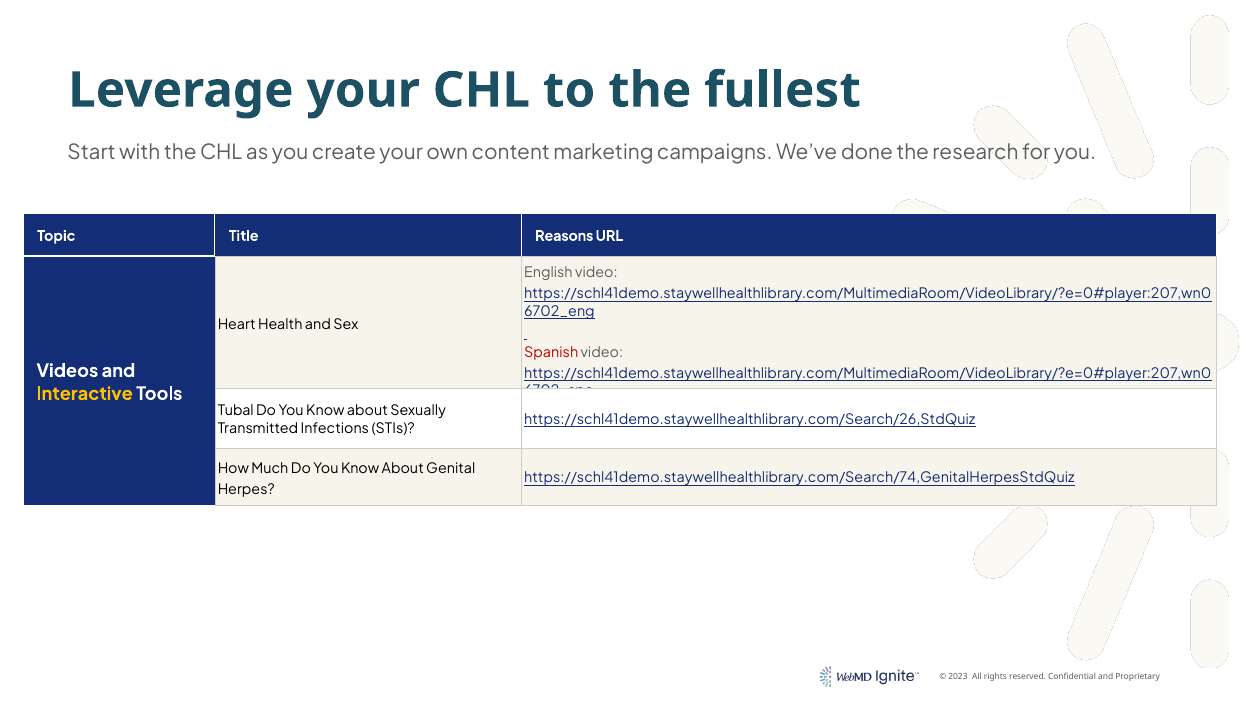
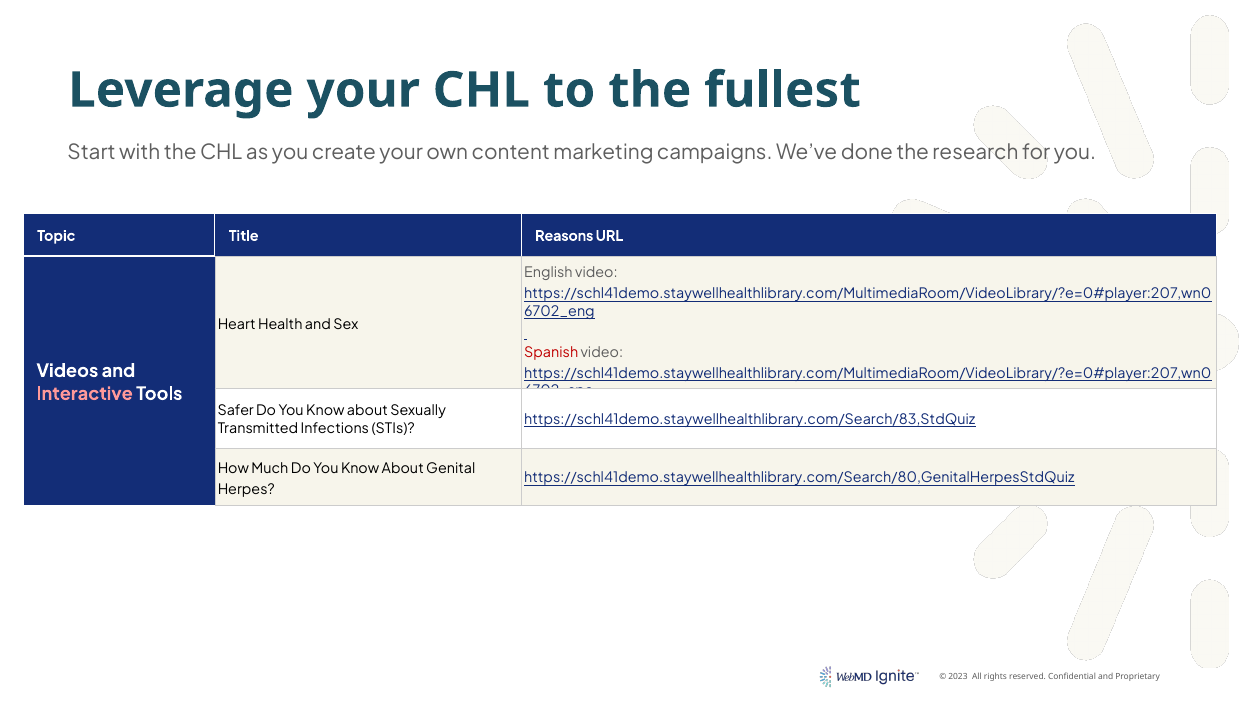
Interactive colour: yellow -> pink
Tubal: Tubal -> Safer
https://schl41demo.staywellhealthlibrary.com/Search/26,StdQuiz: https://schl41demo.staywellhealthlibrary.com/Search/26,StdQuiz -> https://schl41demo.staywellhealthlibrary.com/Search/83,StdQuiz
https://schl41demo.staywellhealthlibrary.com/Search/74,GenitalHerpesStdQuiz: https://schl41demo.staywellhealthlibrary.com/Search/74,GenitalHerpesStdQuiz -> https://schl41demo.staywellhealthlibrary.com/Search/80,GenitalHerpesStdQuiz
